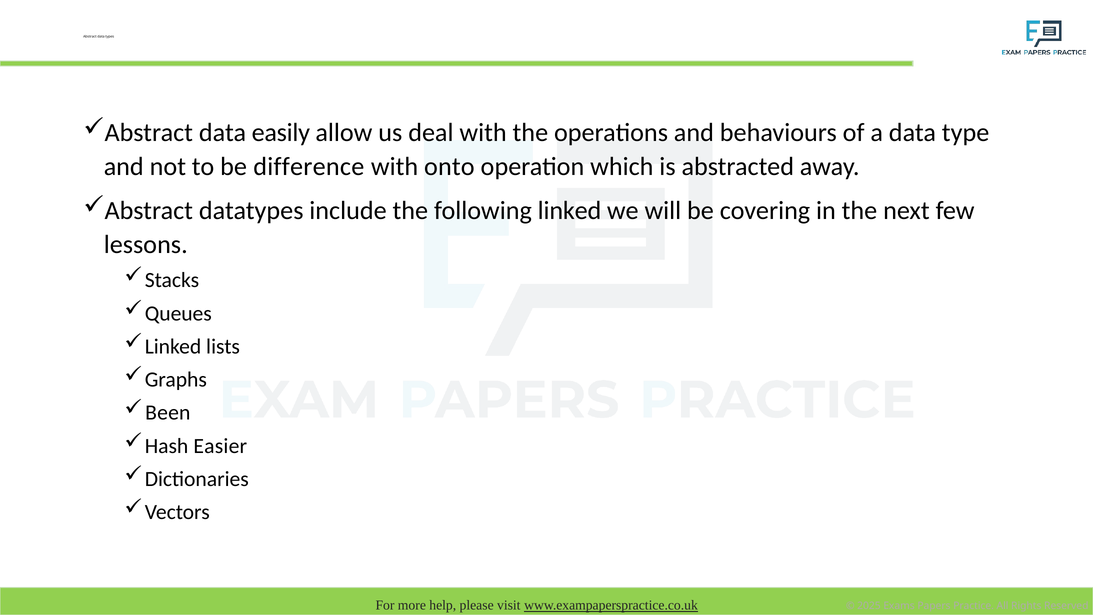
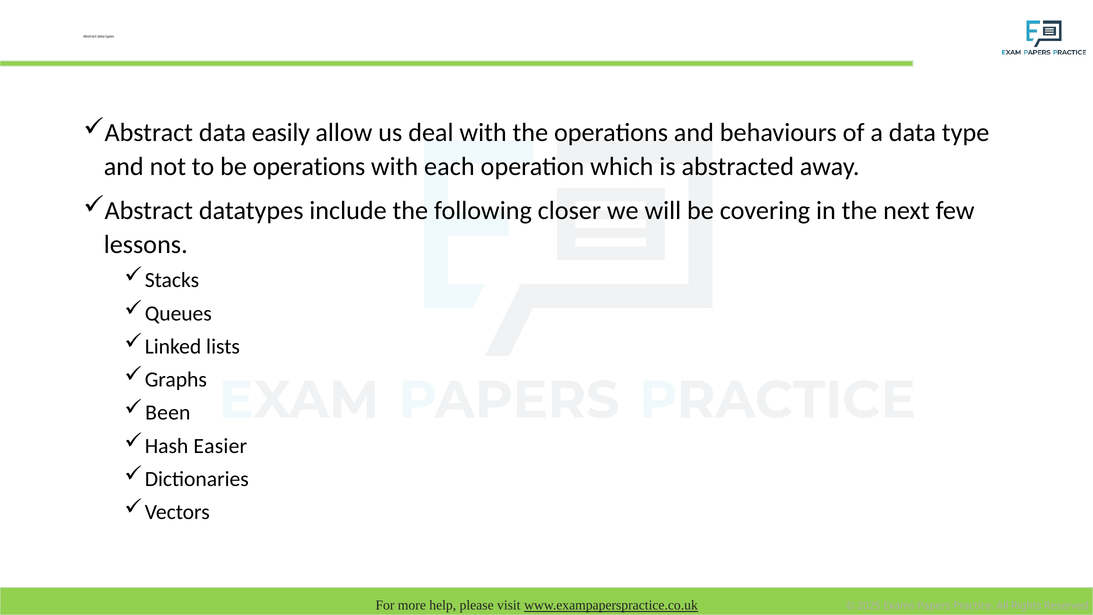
be difference: difference -> operations
onto: onto -> each
following linked: linked -> closer
